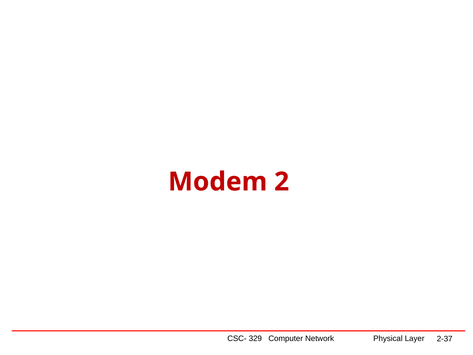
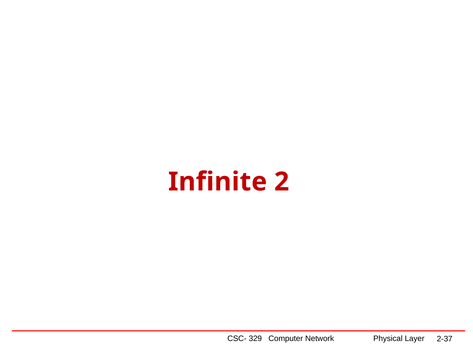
Modem: Modem -> Infinite
